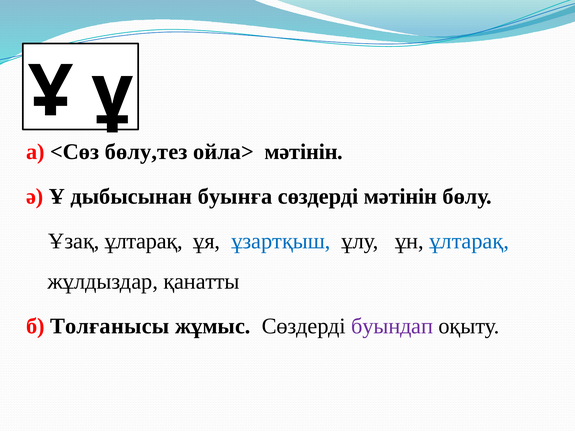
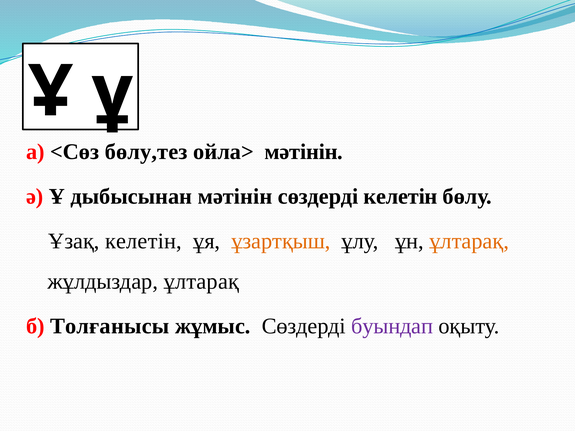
дыбысынан буынға: буынға -> мәтінін
сөздерді мәтінін: мәтінін -> келетін
Ұзақ ұлтарақ: ұлтарақ -> келетін
ұзартқыш colour: blue -> orange
ұлтарақ at (469, 241) colour: blue -> orange
жұлдыздар қанатты: қанатты -> ұлтарақ
